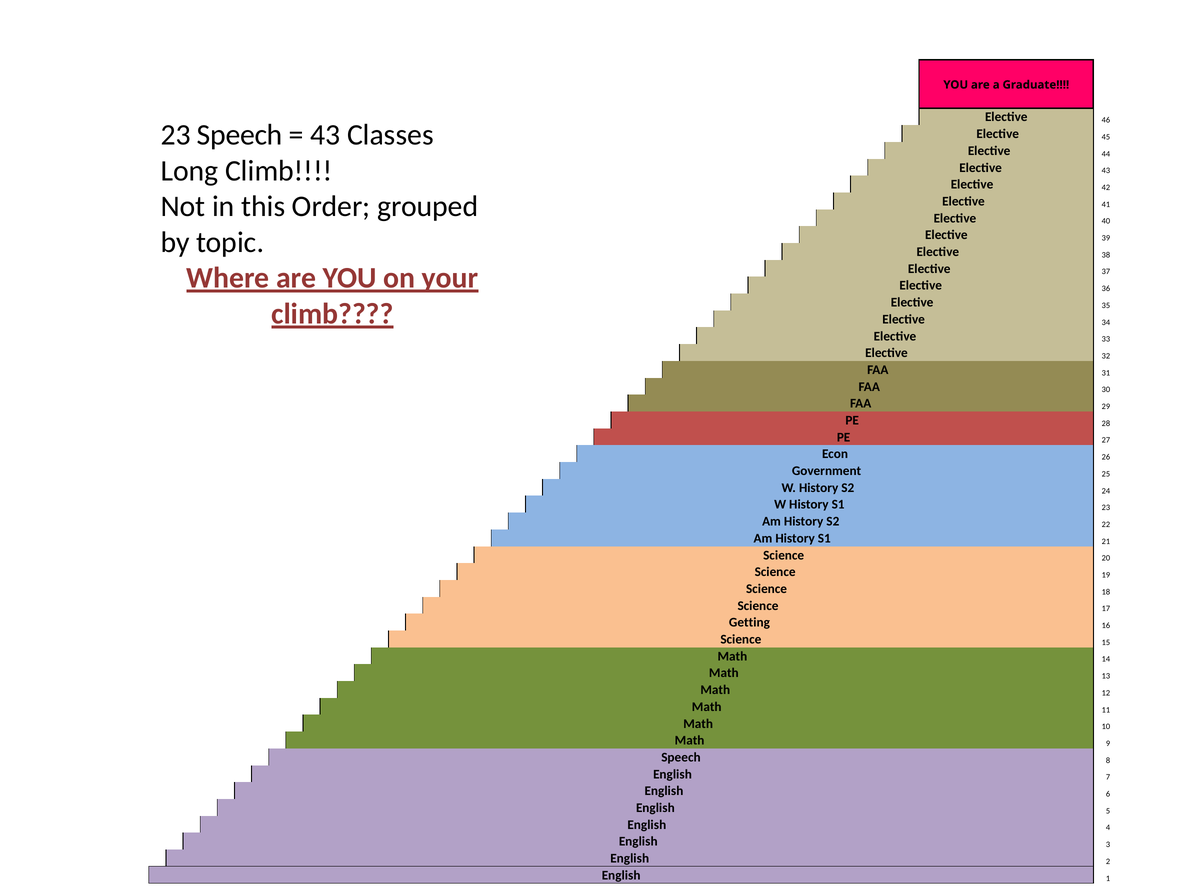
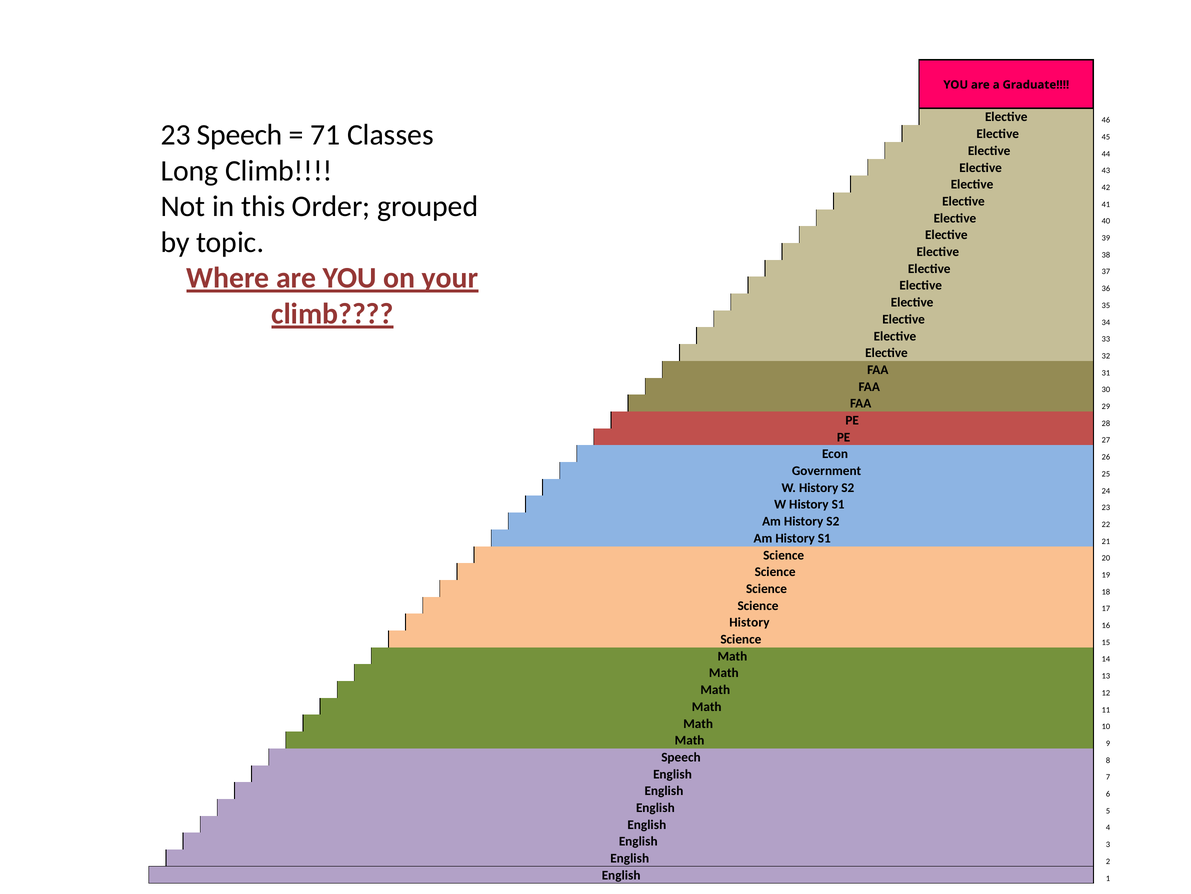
43 at (325, 135): 43 -> 71
Getting at (749, 622): Getting -> History
